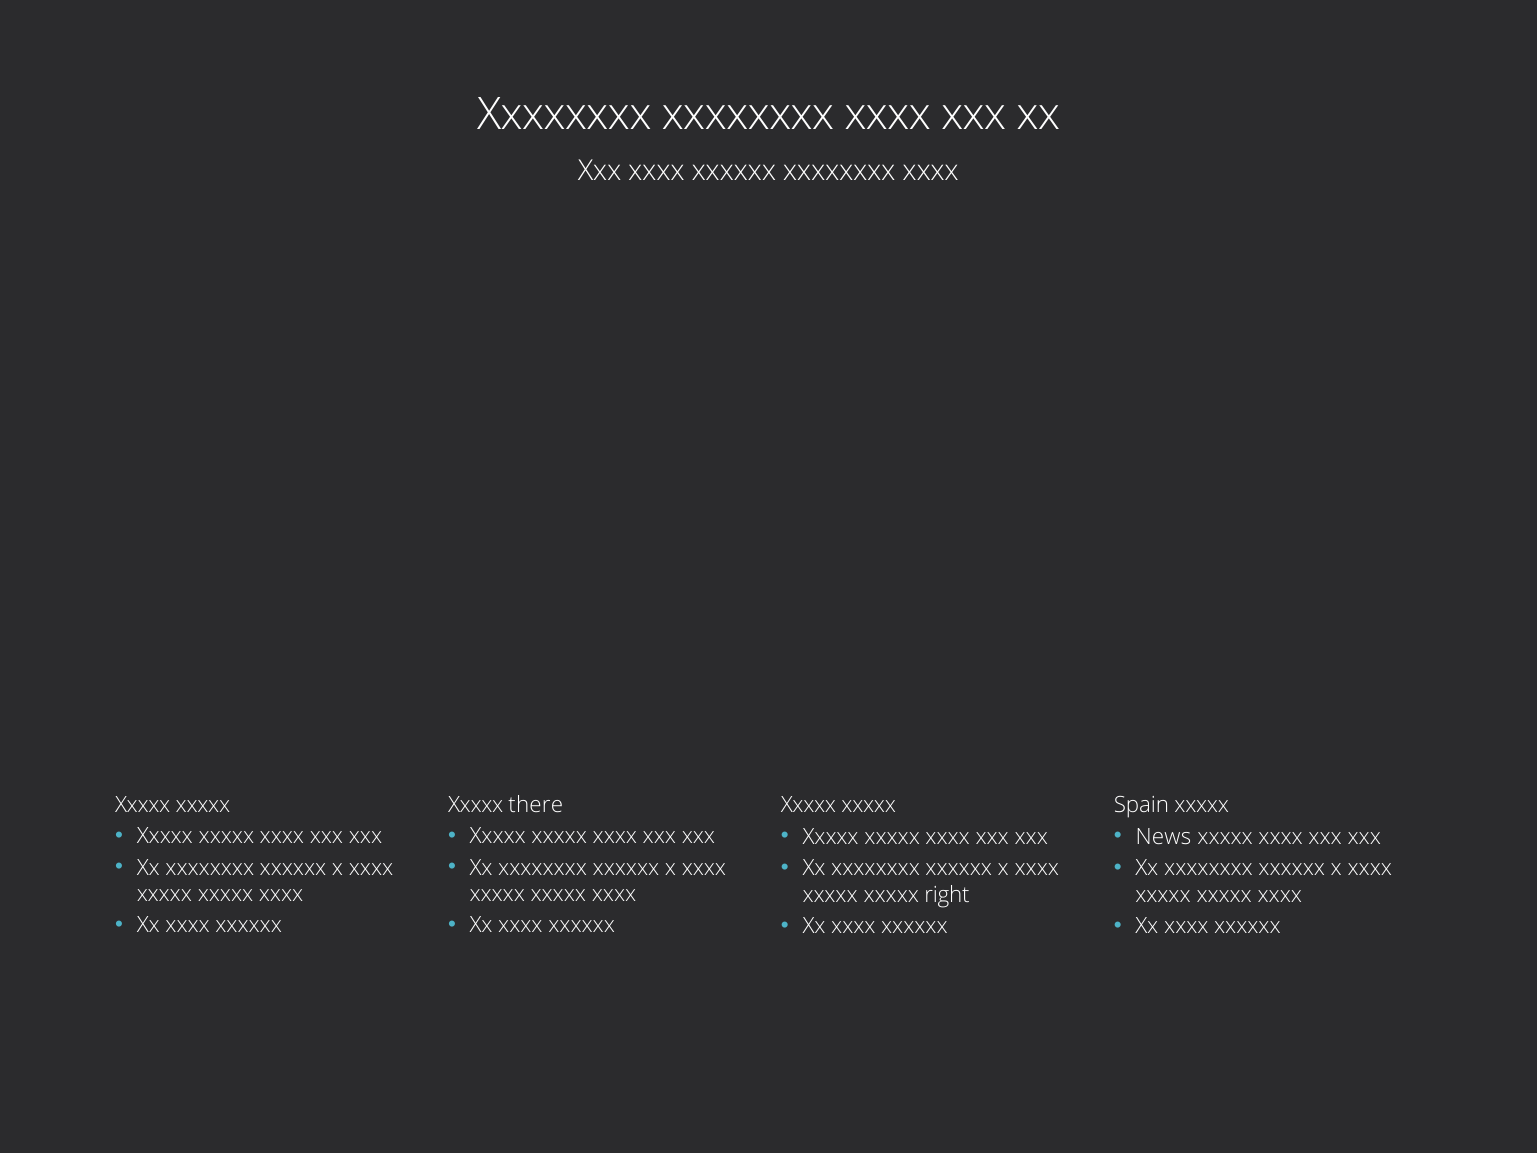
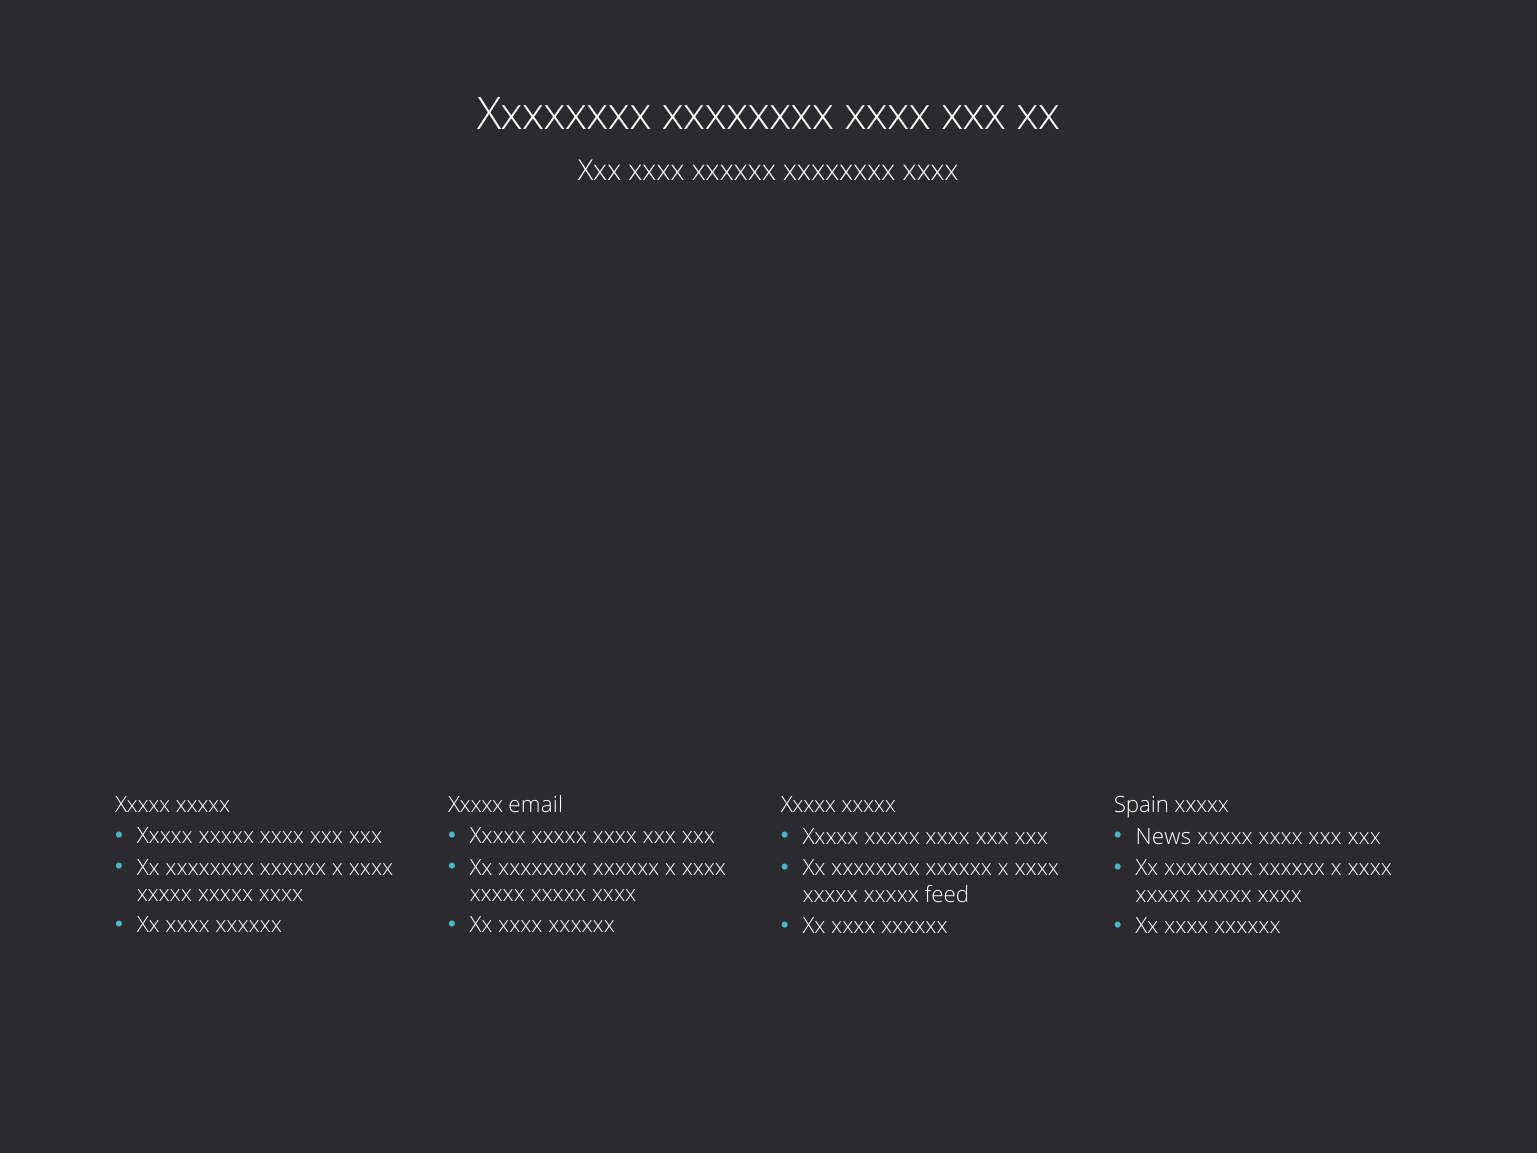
there: there -> email
right: right -> feed
